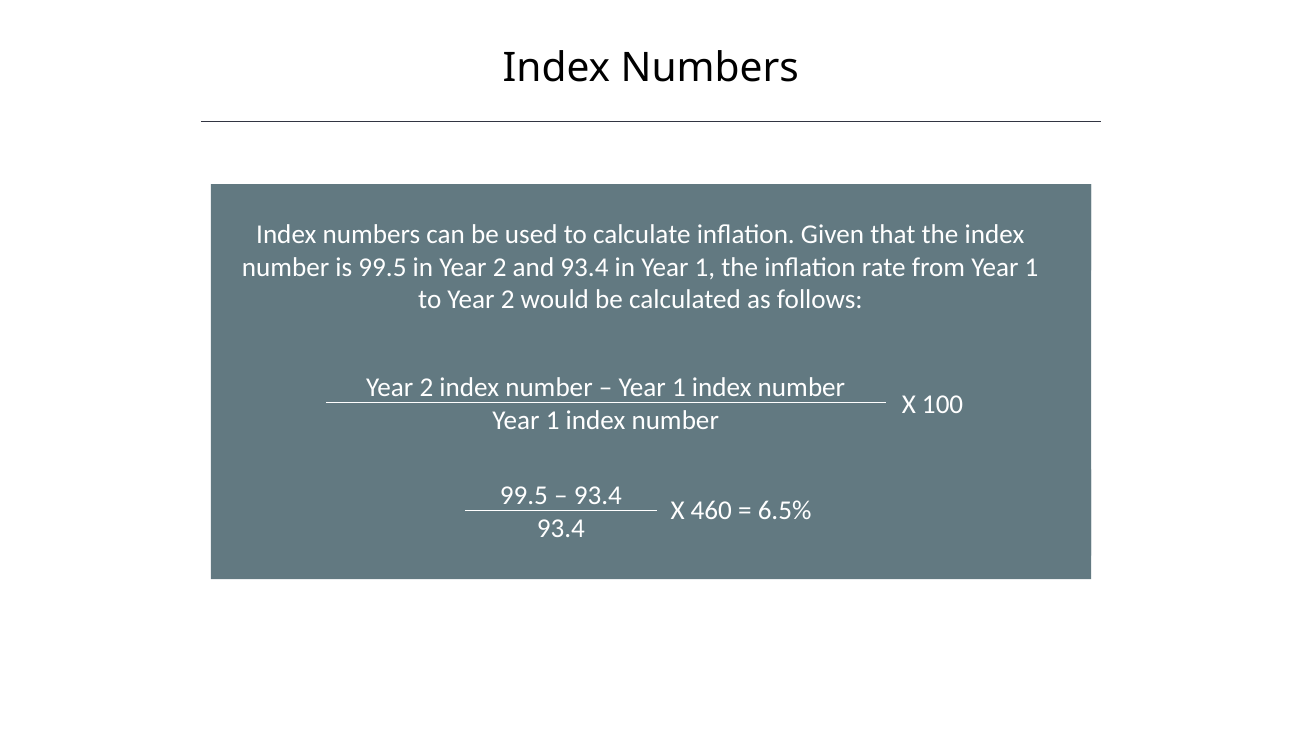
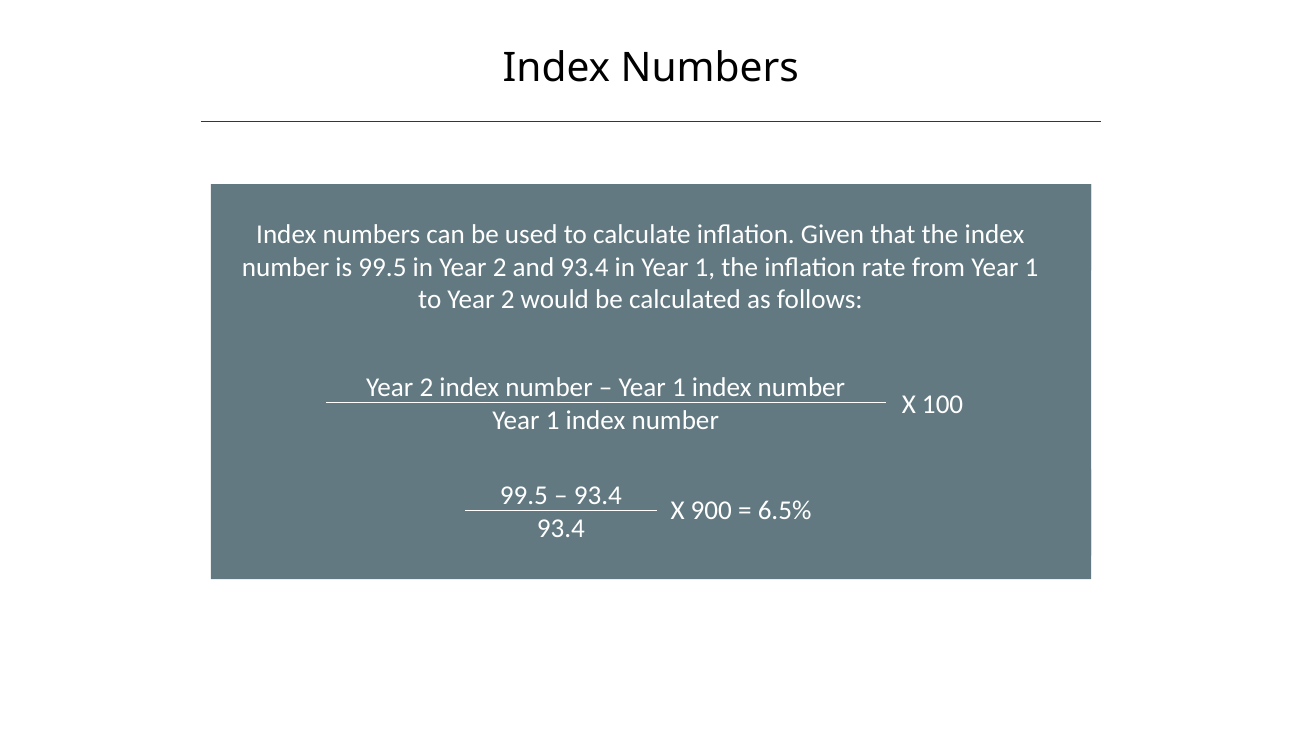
460: 460 -> 900
